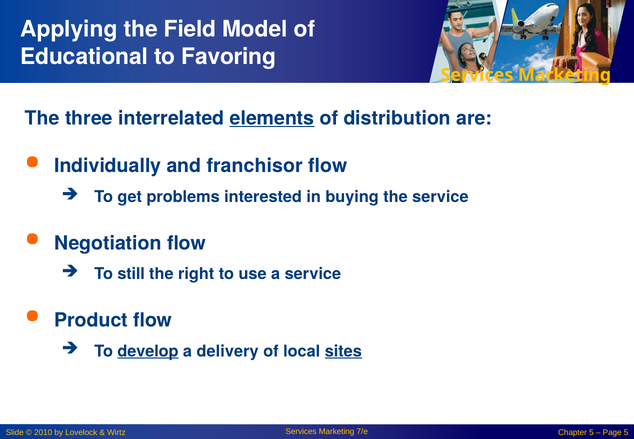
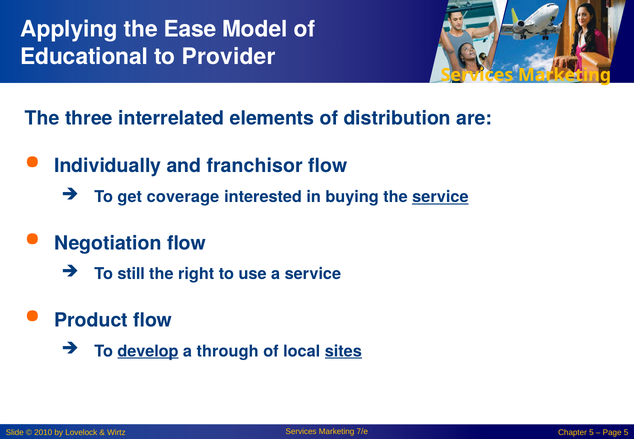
Field: Field -> Ease
Favoring: Favoring -> Provider
elements underline: present -> none
problems: problems -> coverage
service at (440, 197) underline: none -> present
delivery: delivery -> through
